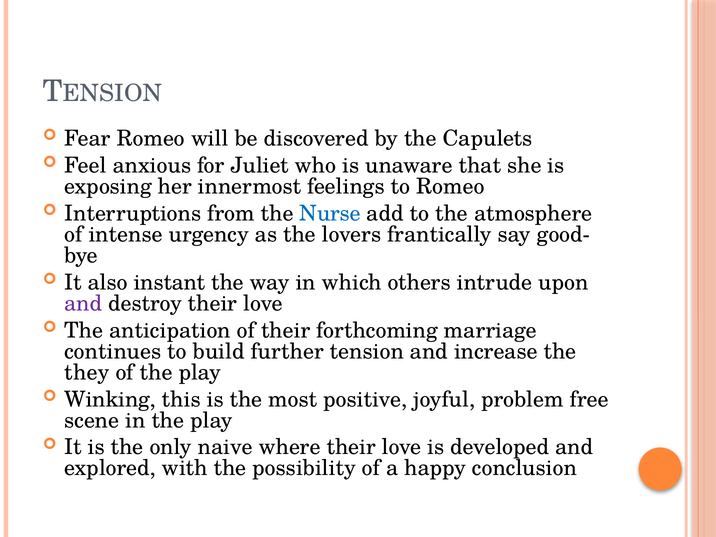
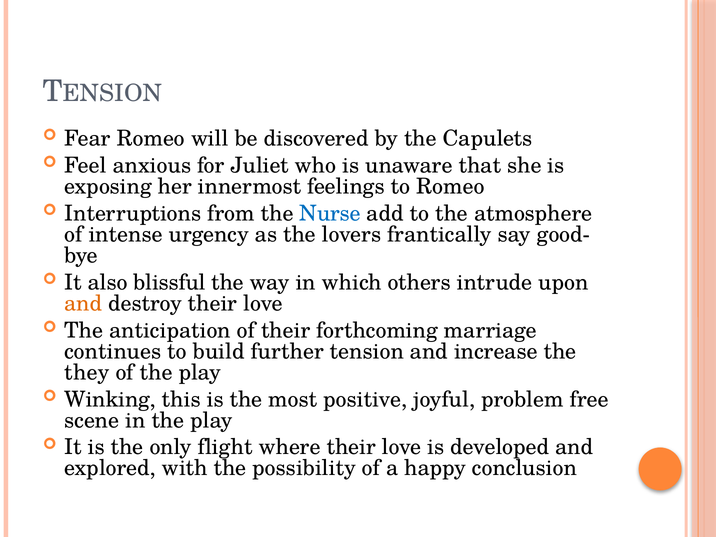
instant: instant -> blissful
and at (83, 303) colour: purple -> orange
naive: naive -> flight
